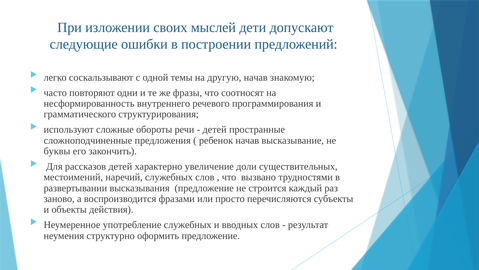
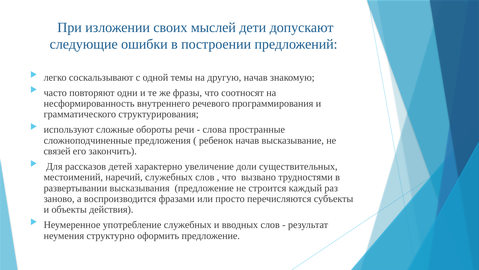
детей at (215, 129): детей -> слова
буквы: буквы -> связей
